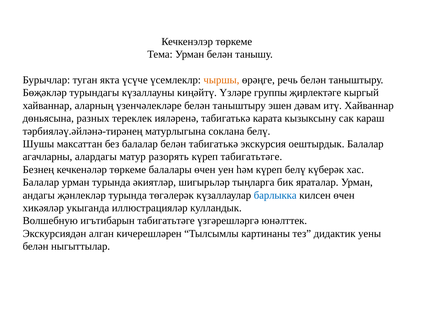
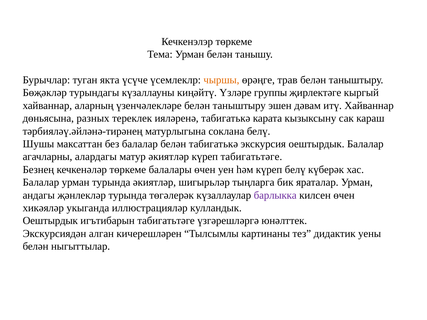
речь: речь -> трав
матур разорять: разорять -> әкиятләр
барлыкка colour: blue -> purple
Волшебную at (50, 221): Волшебную -> Оештырдык
